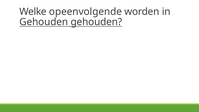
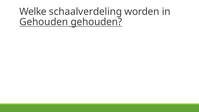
opeenvolgende: opeenvolgende -> schaalverdeling
